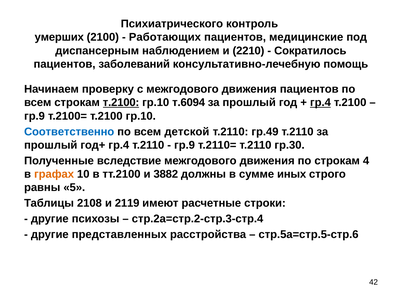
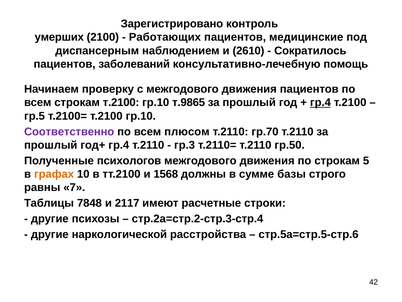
Психиатрического: Психиатрического -> Зарегистрировано
2210: 2210 -> 2610
т.2100 at (121, 102) underline: present -> none
т.6094: т.6094 -> т.9865
гр.9 at (34, 116): гр.9 -> гр.5
Соответственно colour: blue -> purple
детской: детской -> плюсом
гр.49: гр.49 -> гр.70
гр.9 at (185, 145): гр.9 -> гр.3
гр.30: гр.30 -> гр.50
вследствие: вследствие -> психологов
4: 4 -> 5
3882: 3882 -> 1568
иных: иных -> базы
5: 5 -> 7
2108: 2108 -> 7848
2119: 2119 -> 2117
представленных: представленных -> наркологической
